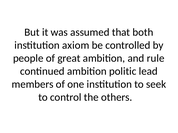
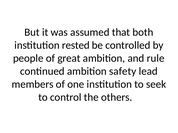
axiom: axiom -> rested
politic: politic -> safety
